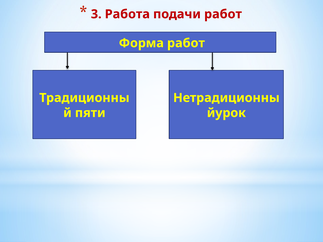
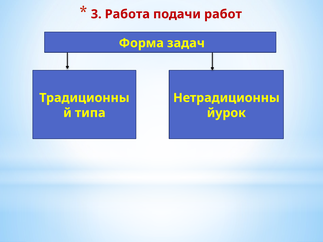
Форма работ: работ -> задач
пяти: пяти -> типа
